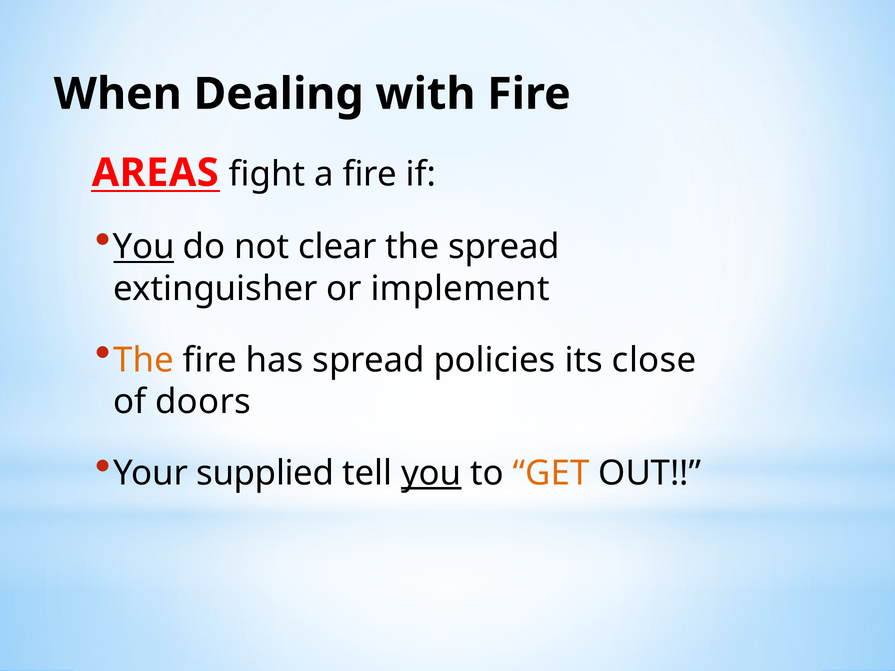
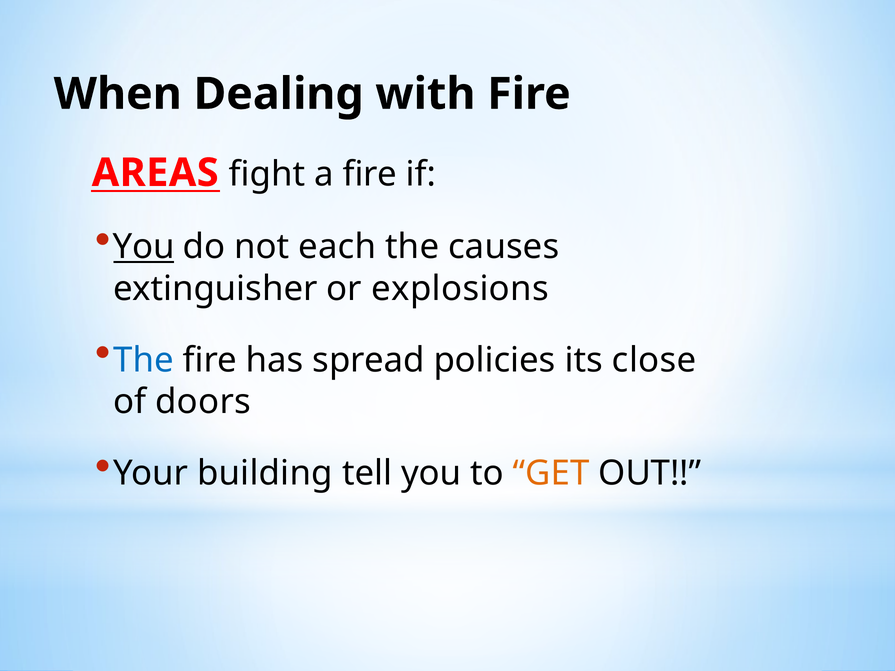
clear: clear -> each
the spread: spread -> causes
implement: implement -> explosions
The at (144, 360) colour: orange -> blue
supplied: supplied -> building
you at (431, 474) underline: present -> none
